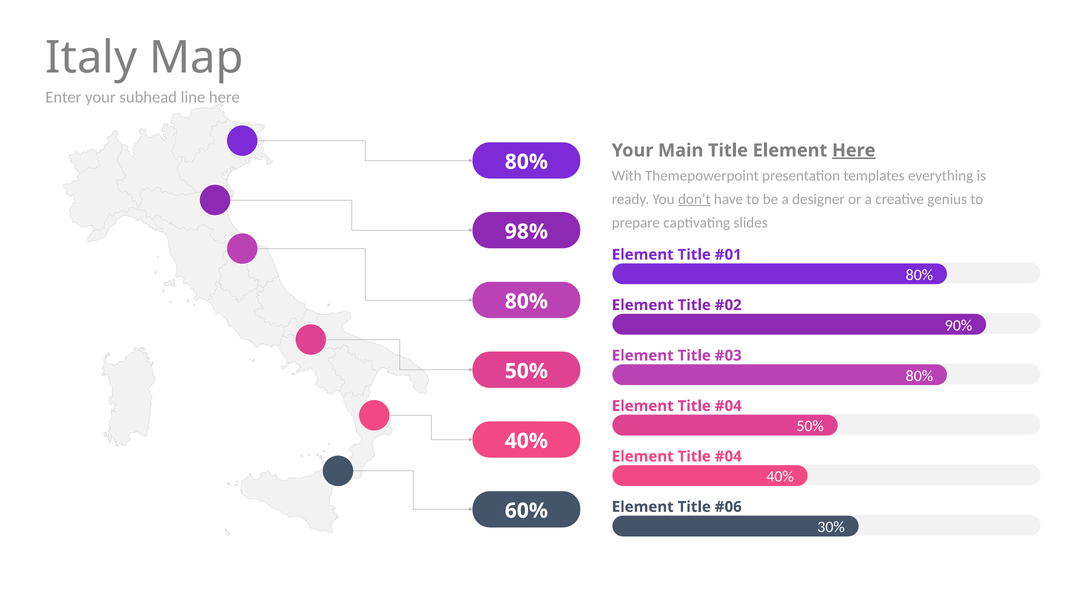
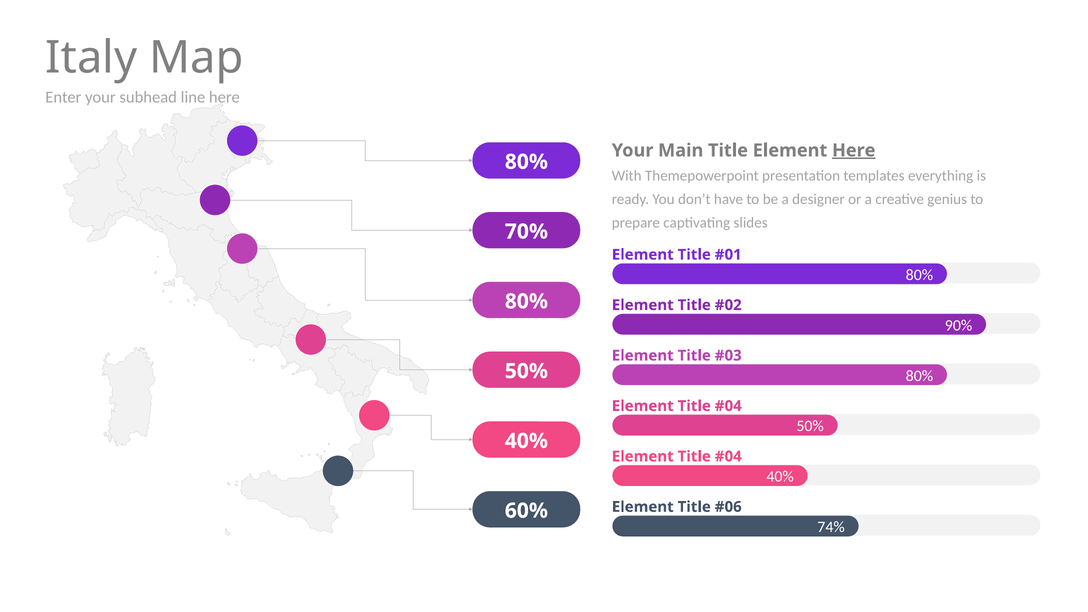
don’t underline: present -> none
98%: 98% -> 70%
30%: 30% -> 74%
